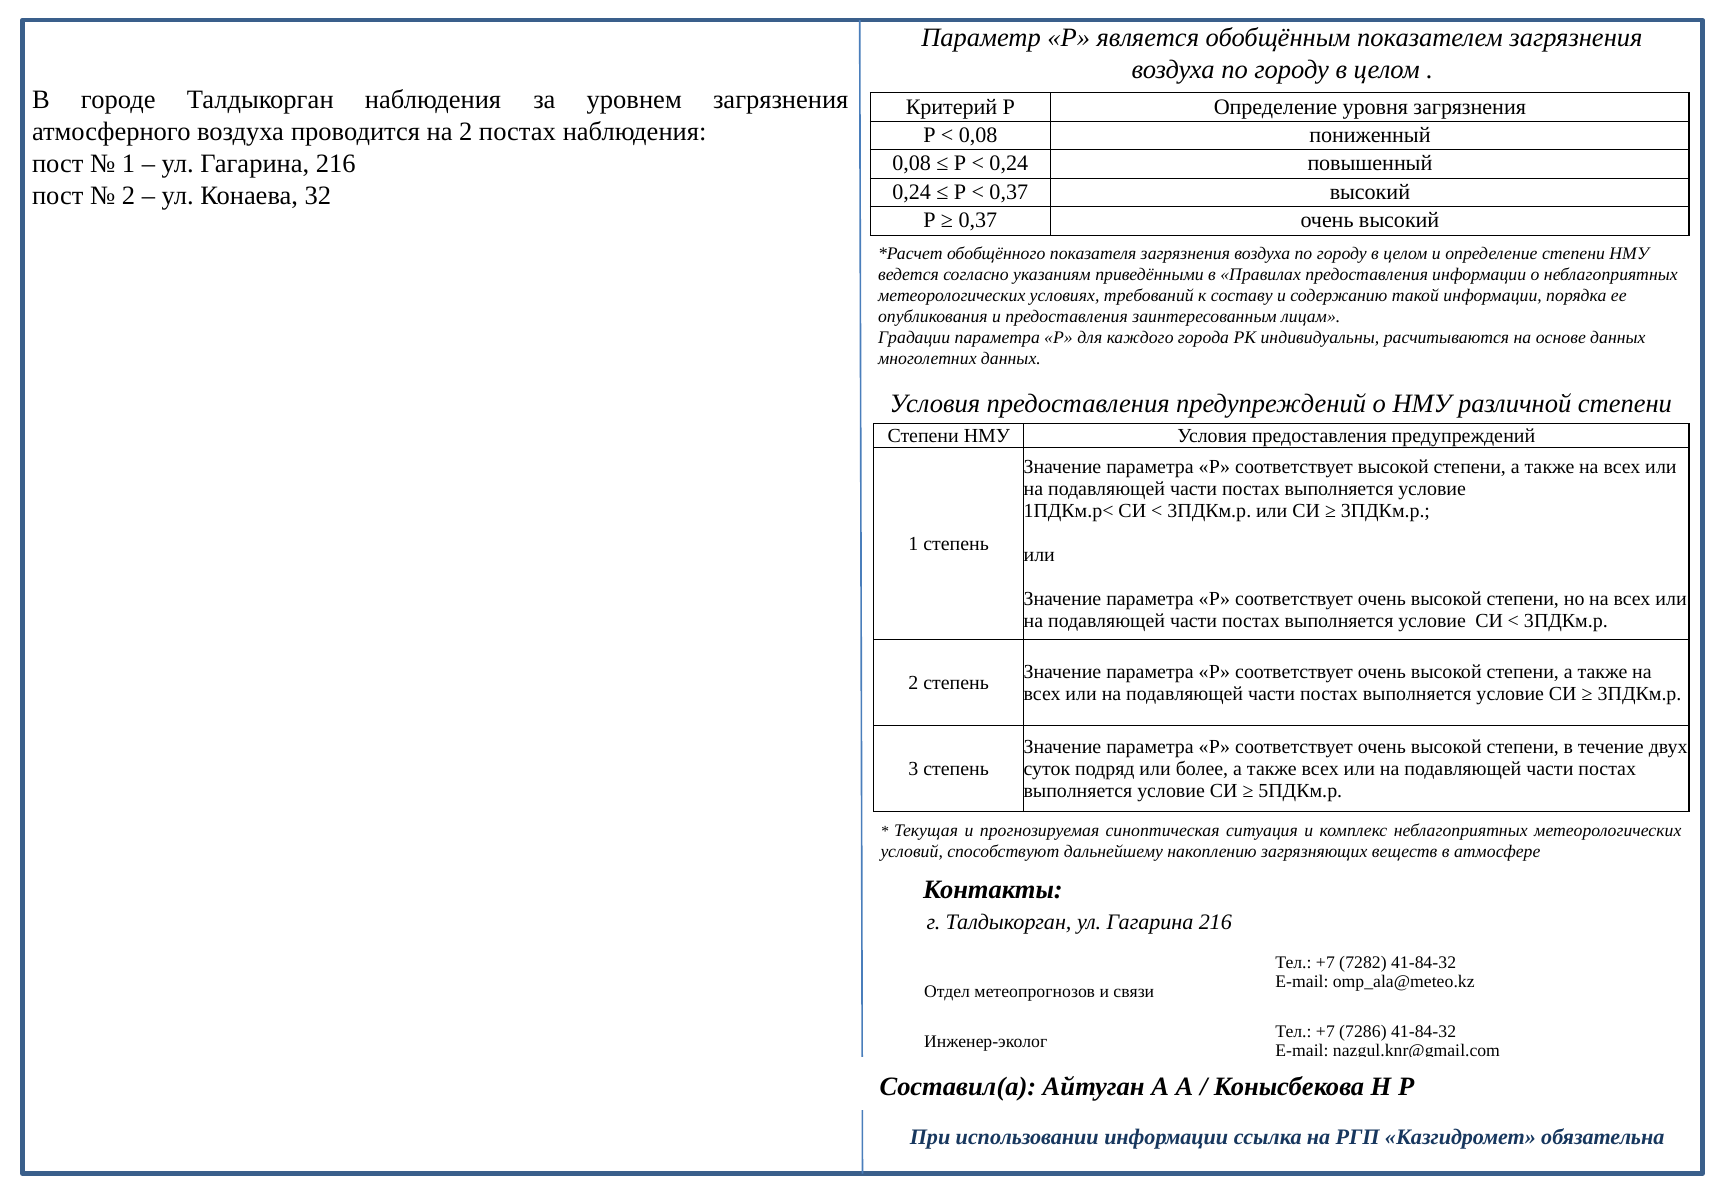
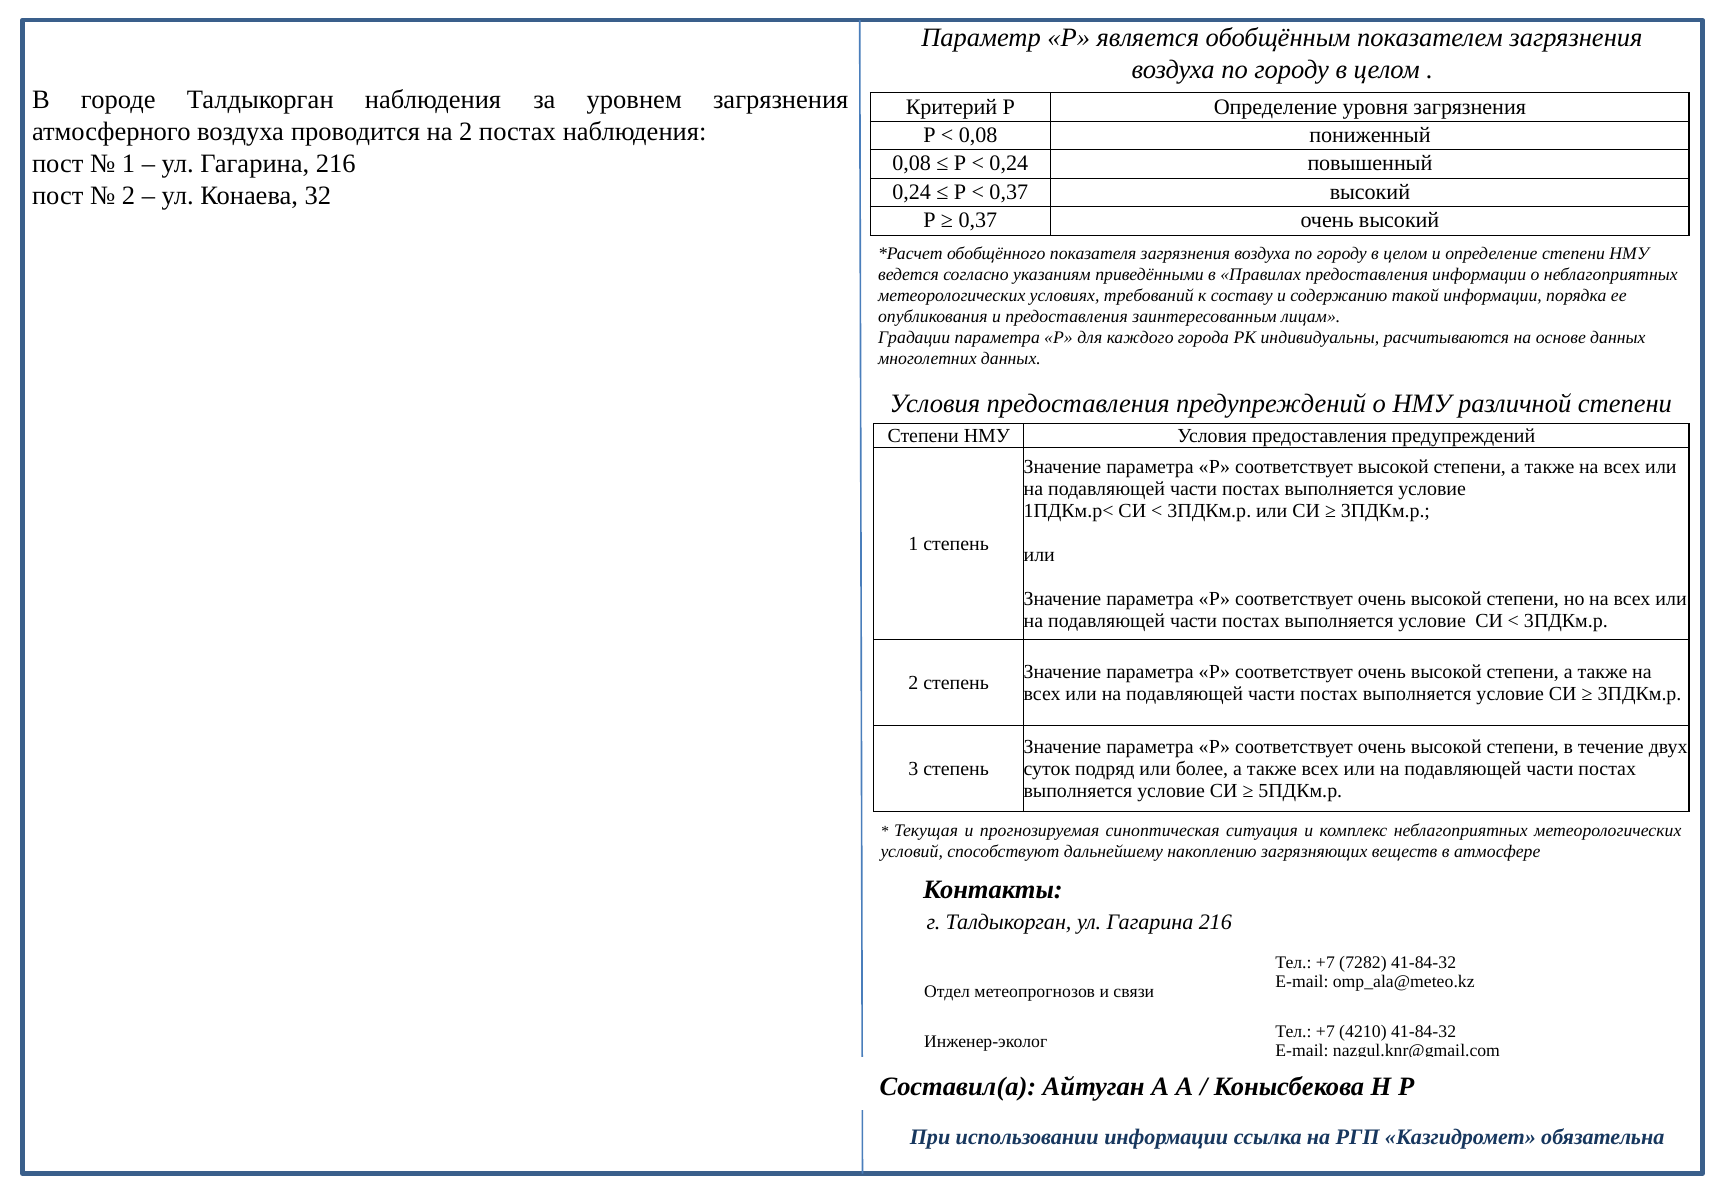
7286: 7286 -> 4210
